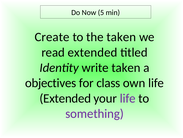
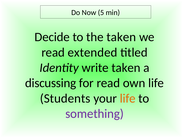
Create: Create -> Decide
objectives: objectives -> discussing
for class: class -> read
Extended at (65, 98): Extended -> Students
life at (128, 98) colour: purple -> orange
